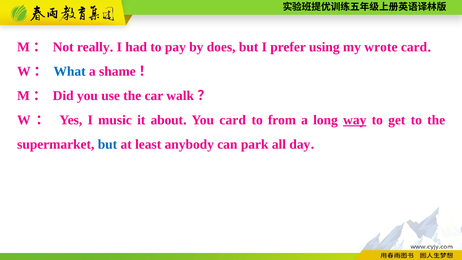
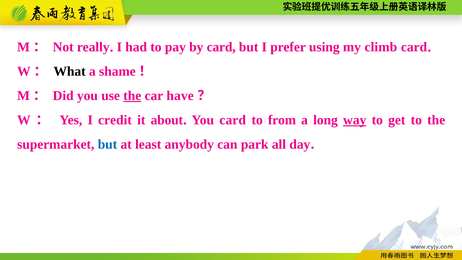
by does: does -> card
wrote: wrote -> climb
What colour: blue -> black
the at (132, 96) underline: none -> present
walk: walk -> have
music: music -> credit
